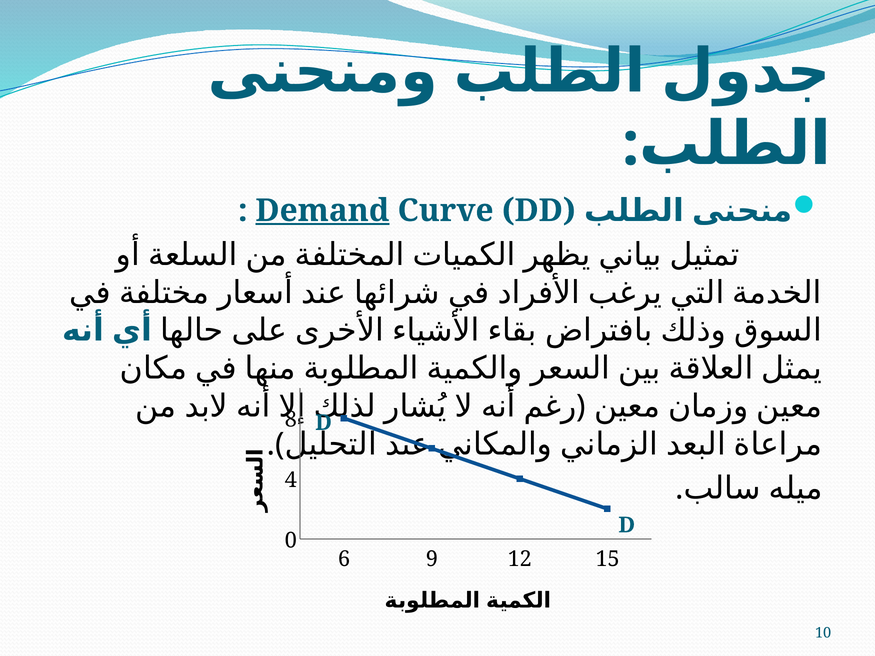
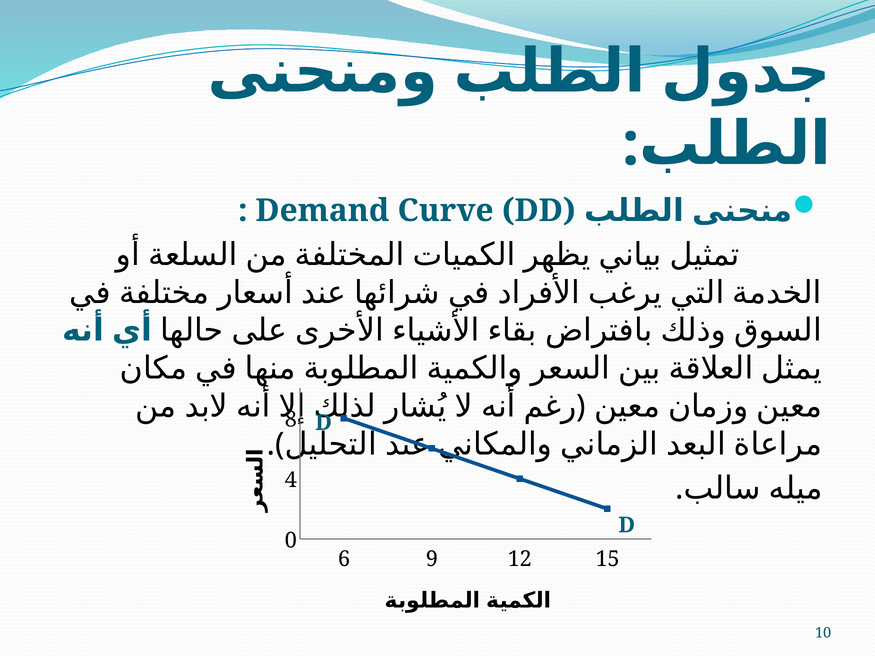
Demand underline: present -> none
